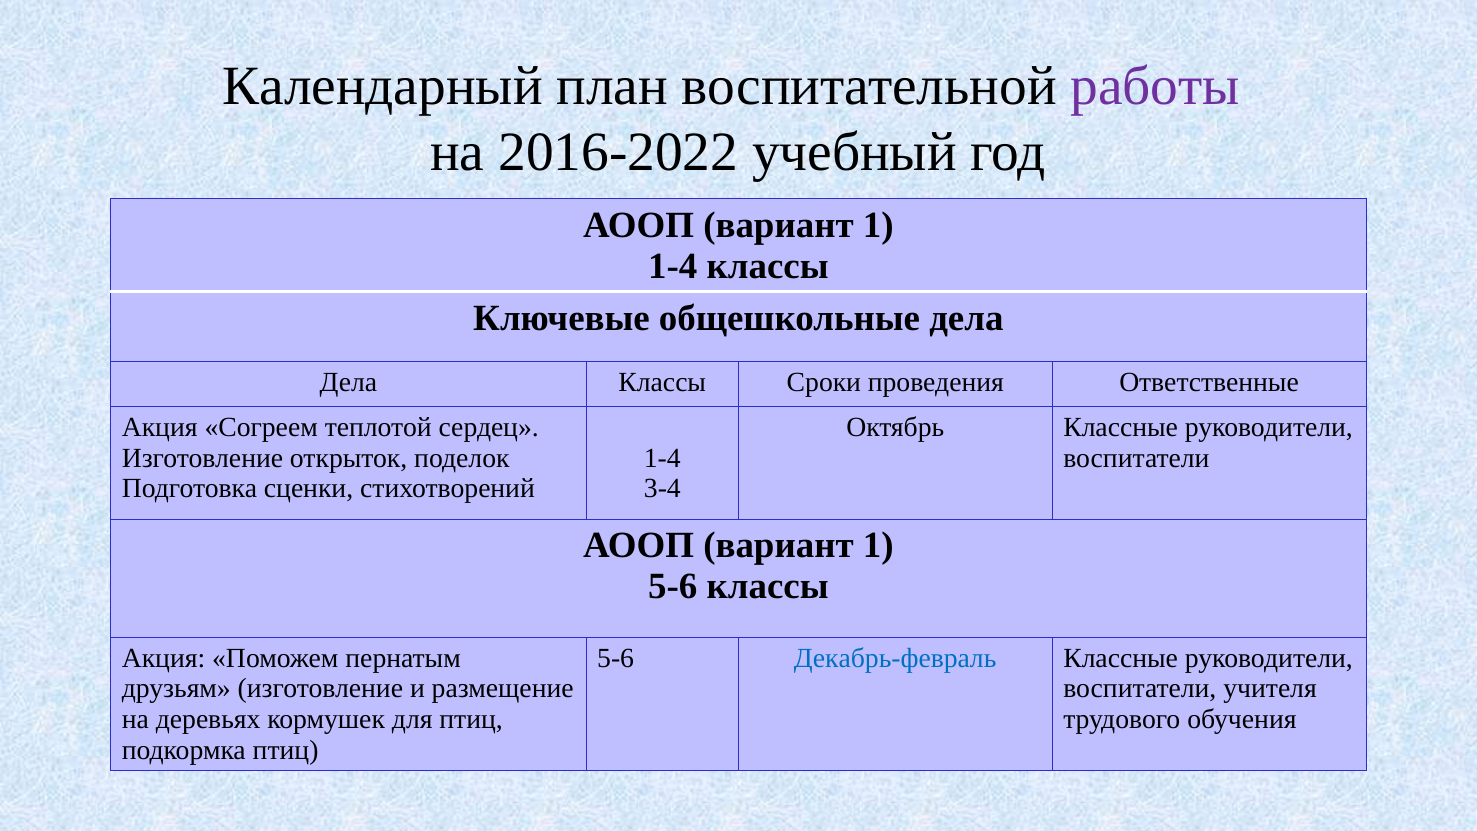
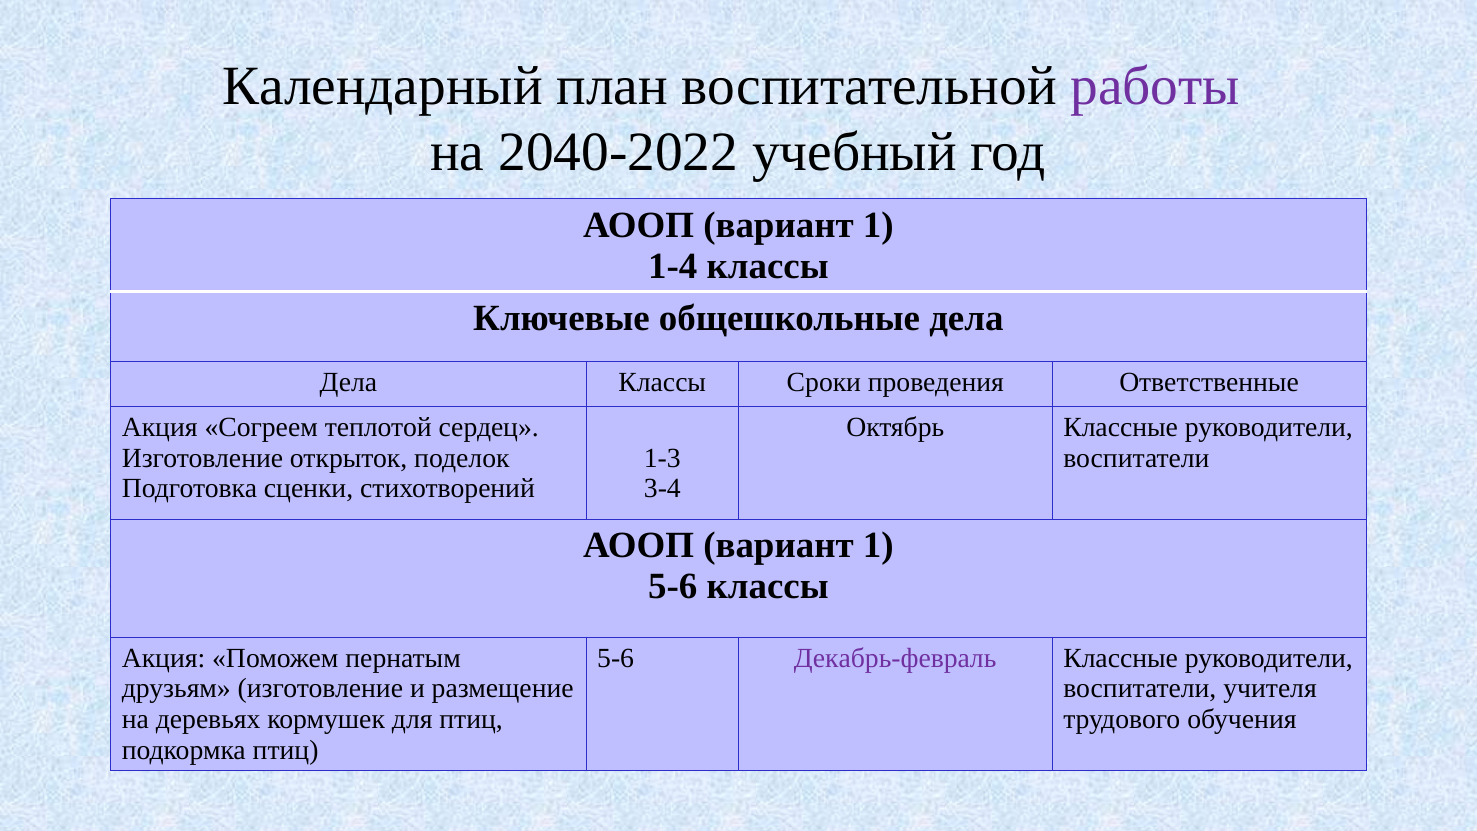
2016-2022: 2016-2022 -> 2040-2022
1-4 at (662, 458): 1-4 -> 1-3
Декабрь-февраль colour: blue -> purple
